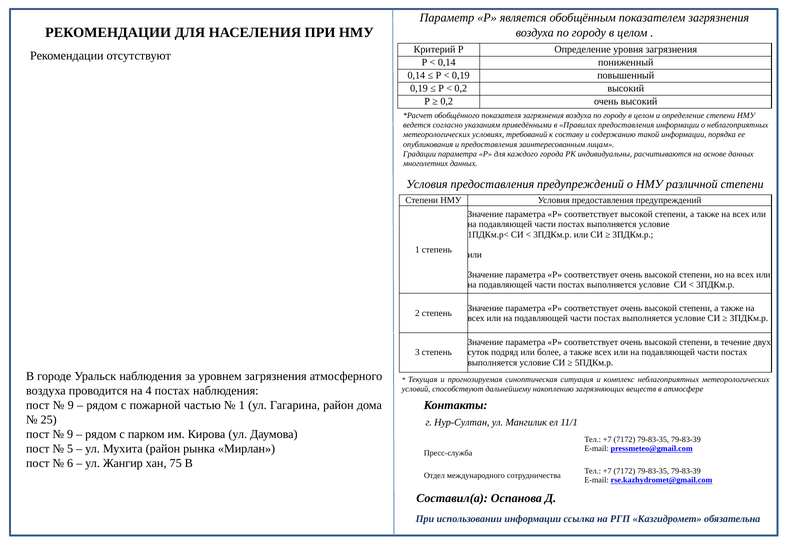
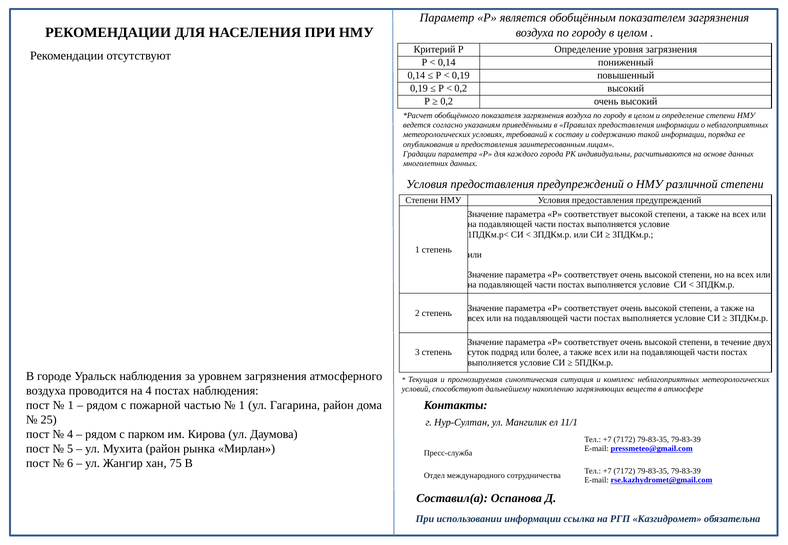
9 at (71, 406): 9 -> 1
9 at (70, 435): 9 -> 4
